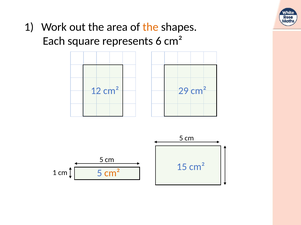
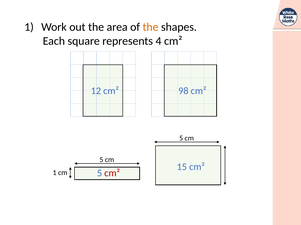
6: 6 -> 4
29: 29 -> 98
cm² at (112, 174) colour: orange -> red
